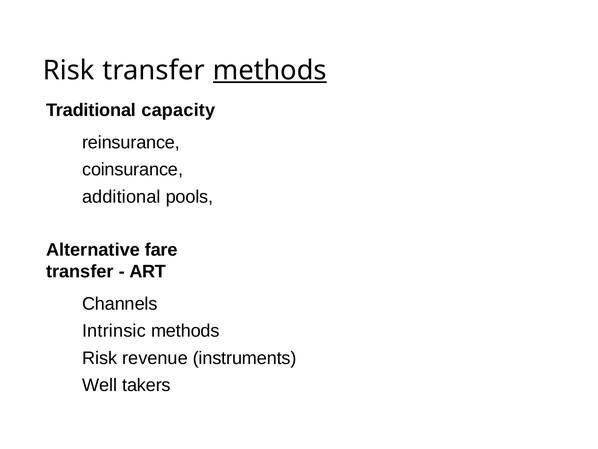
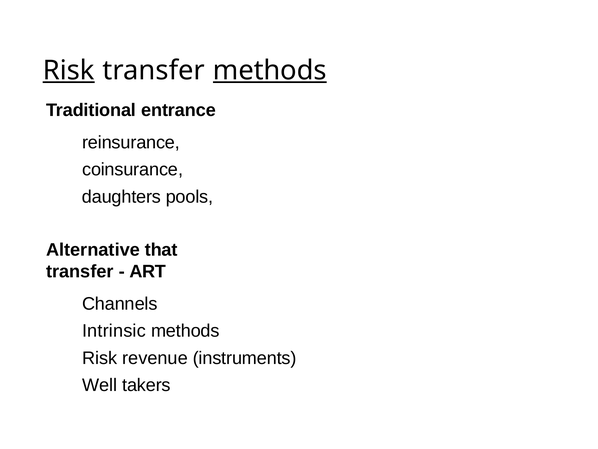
Risk at (69, 70) underline: none -> present
capacity: capacity -> entrance
additional: additional -> daughters
fare: fare -> that
